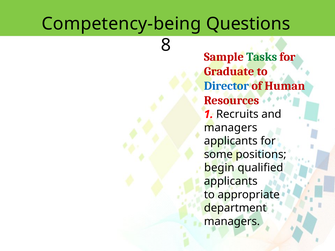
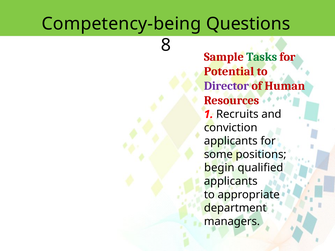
Graduate: Graduate -> Potential
Director colour: blue -> purple
managers at (231, 128): managers -> conviction
